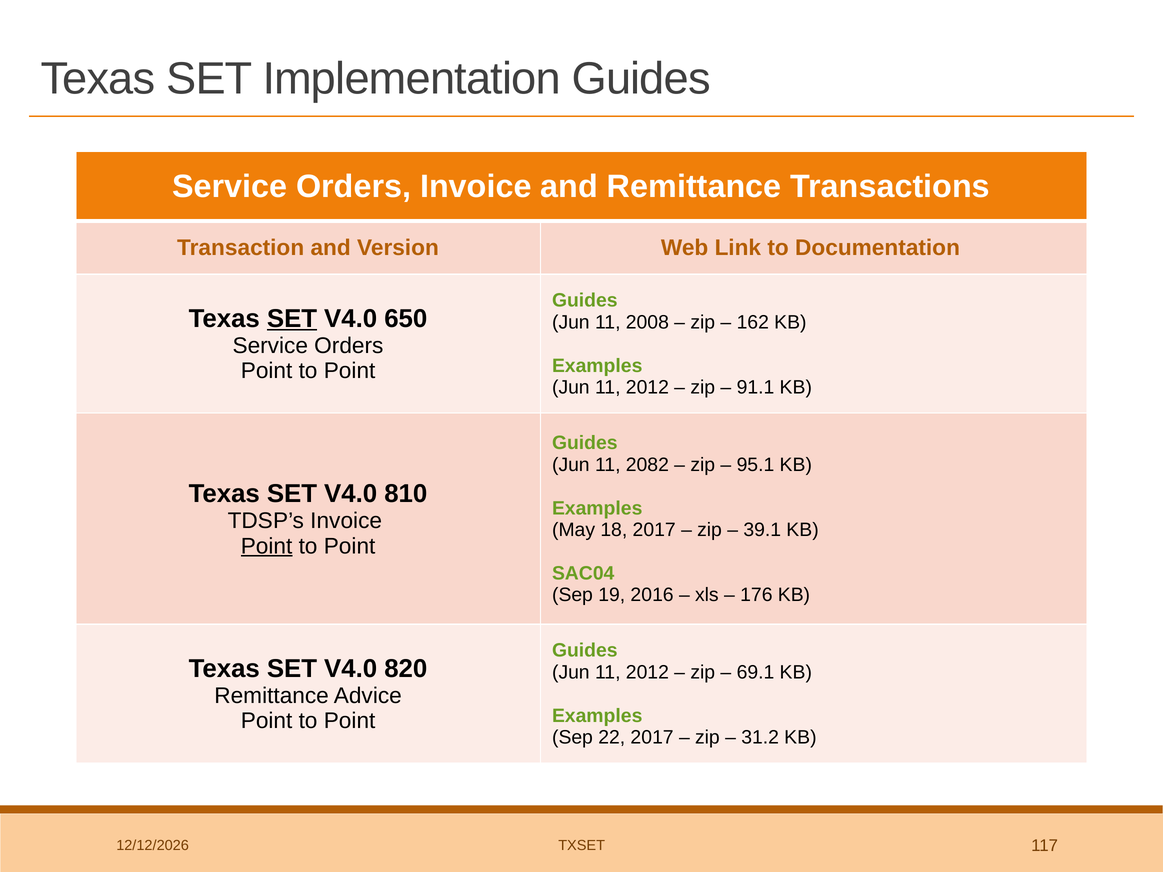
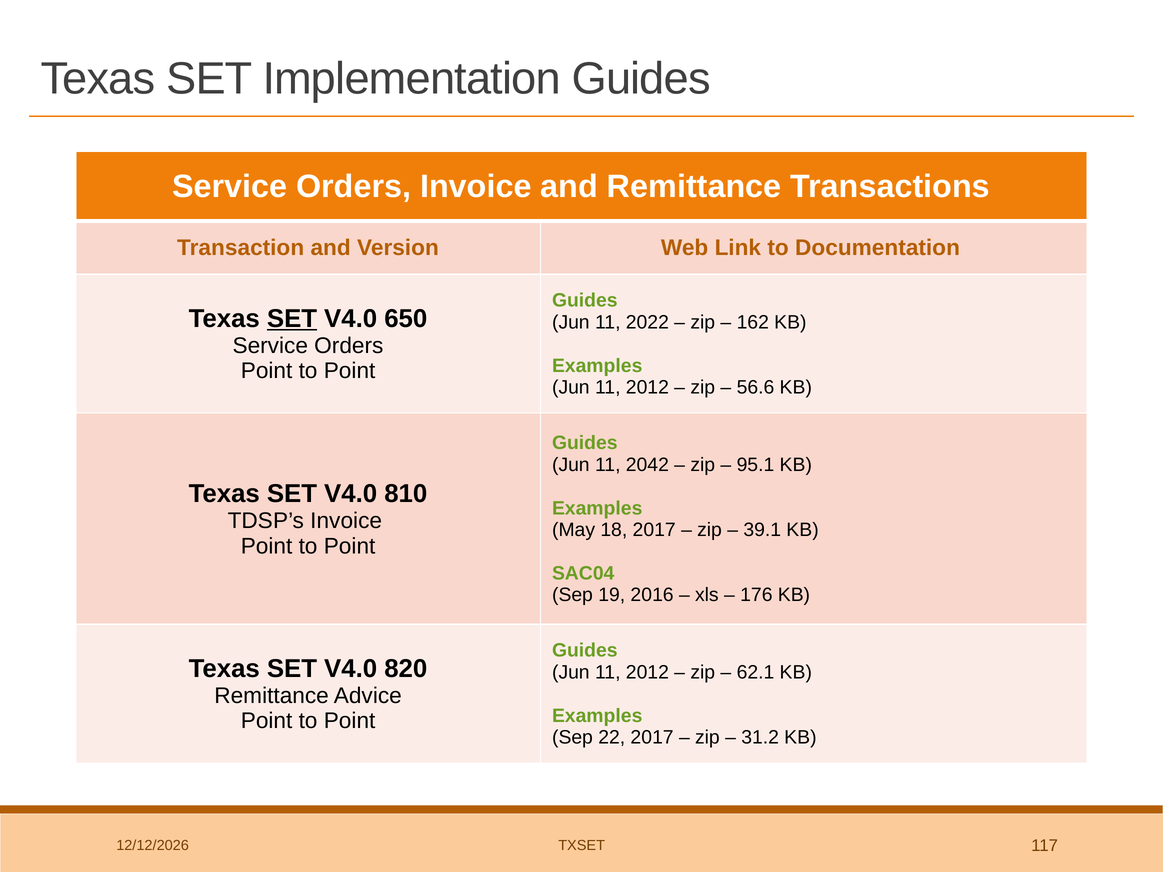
2008: 2008 -> 2022
91.1: 91.1 -> 56.6
2082: 2082 -> 2042
Point at (267, 546) underline: present -> none
69.1: 69.1 -> 62.1
